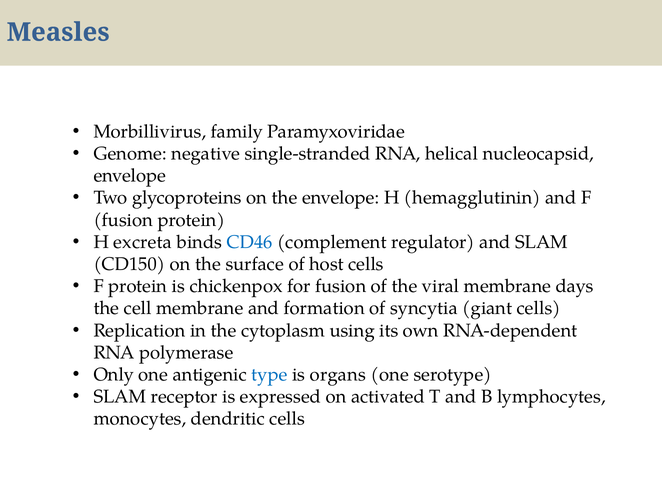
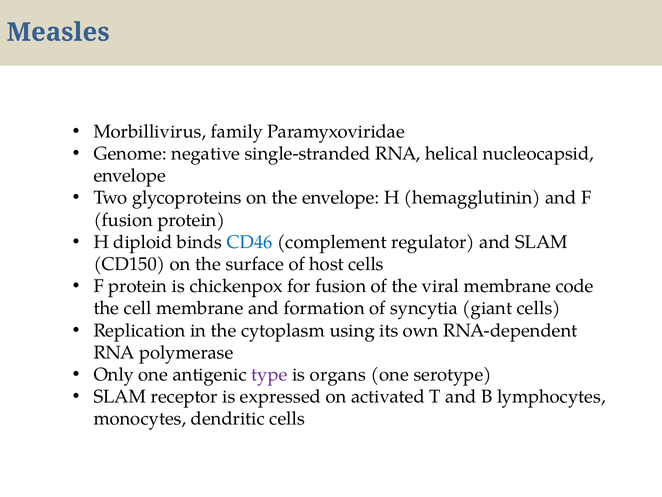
excreta: excreta -> diploid
days: days -> code
type colour: blue -> purple
